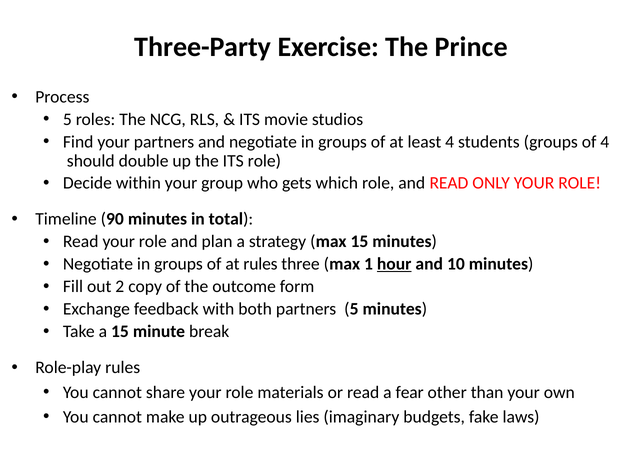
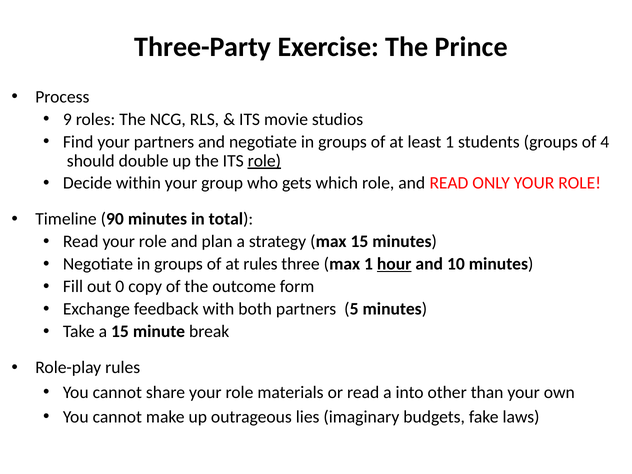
5 at (67, 119): 5 -> 9
least 4: 4 -> 1
role at (264, 161) underline: none -> present
2: 2 -> 0
fear: fear -> into
